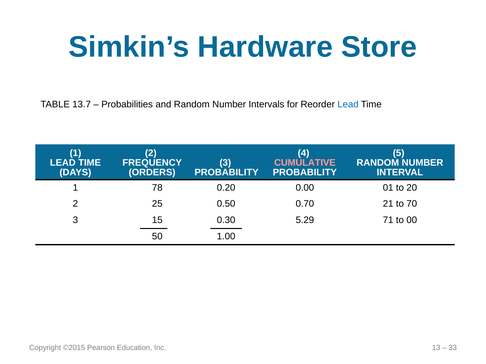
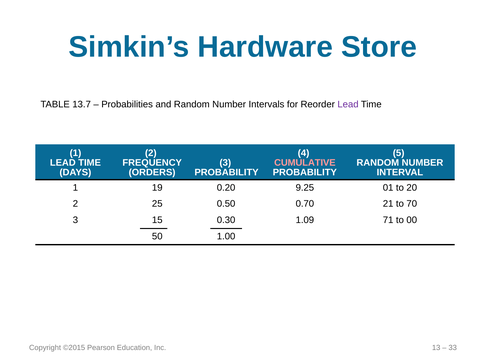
Lead at (348, 105) colour: blue -> purple
78: 78 -> 19
0.00: 0.00 -> 9.25
5.29: 5.29 -> 1.09
